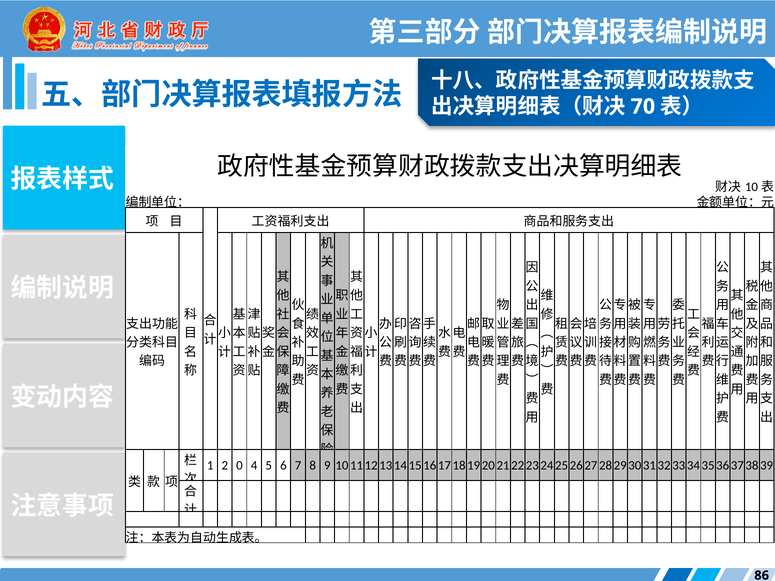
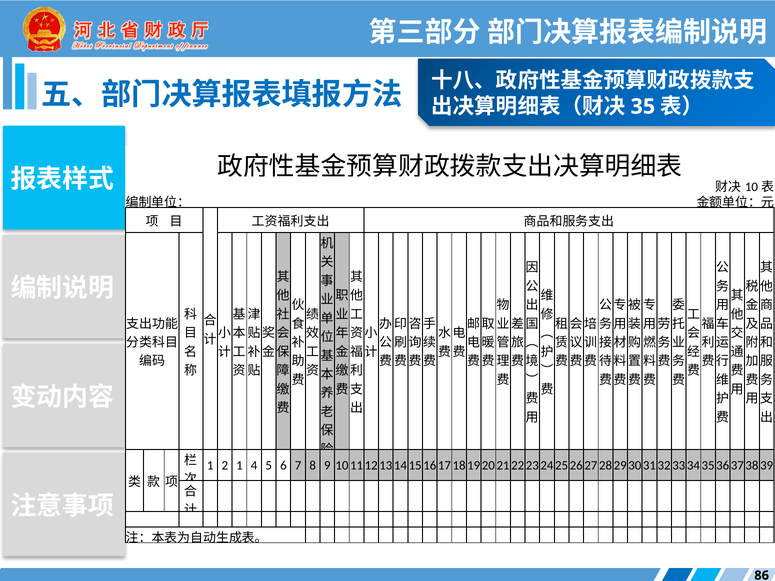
70: 70 -> 35
2 0: 0 -> 1
